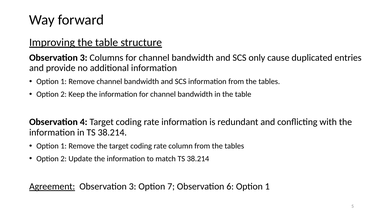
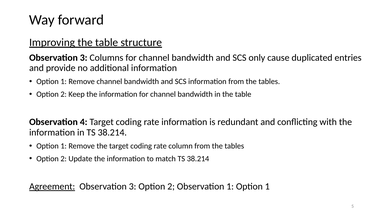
3 Option 7: 7 -> 2
Observation 6: 6 -> 1
